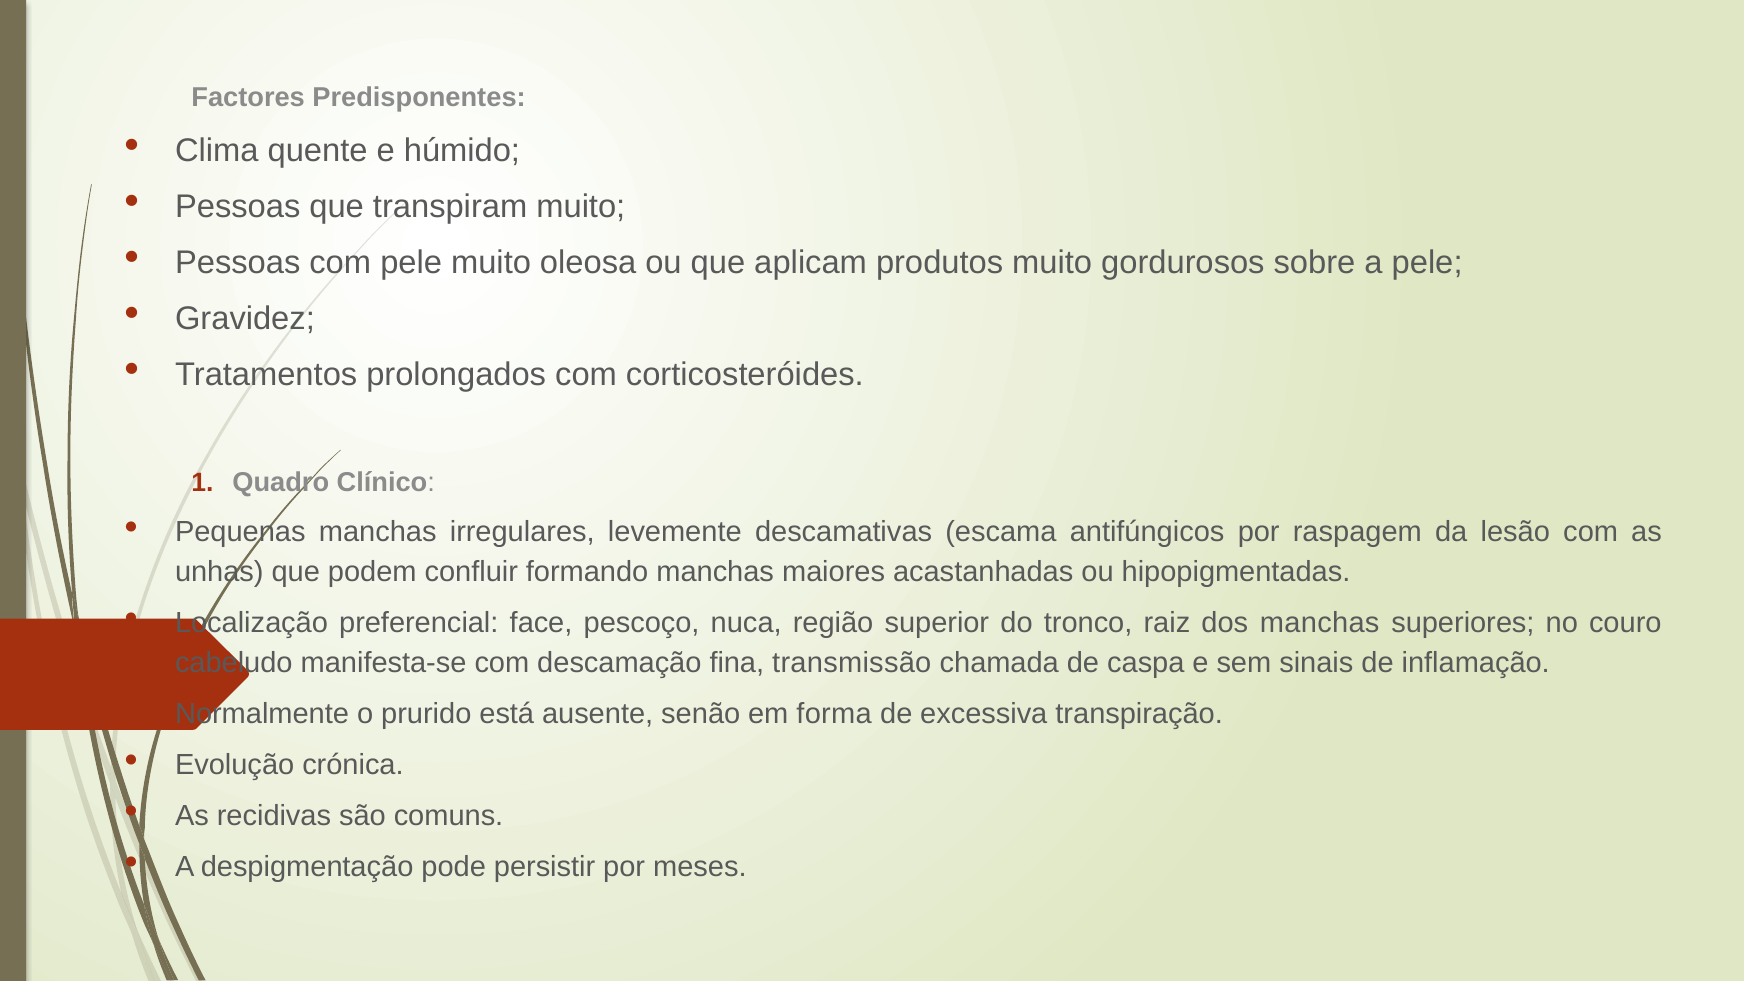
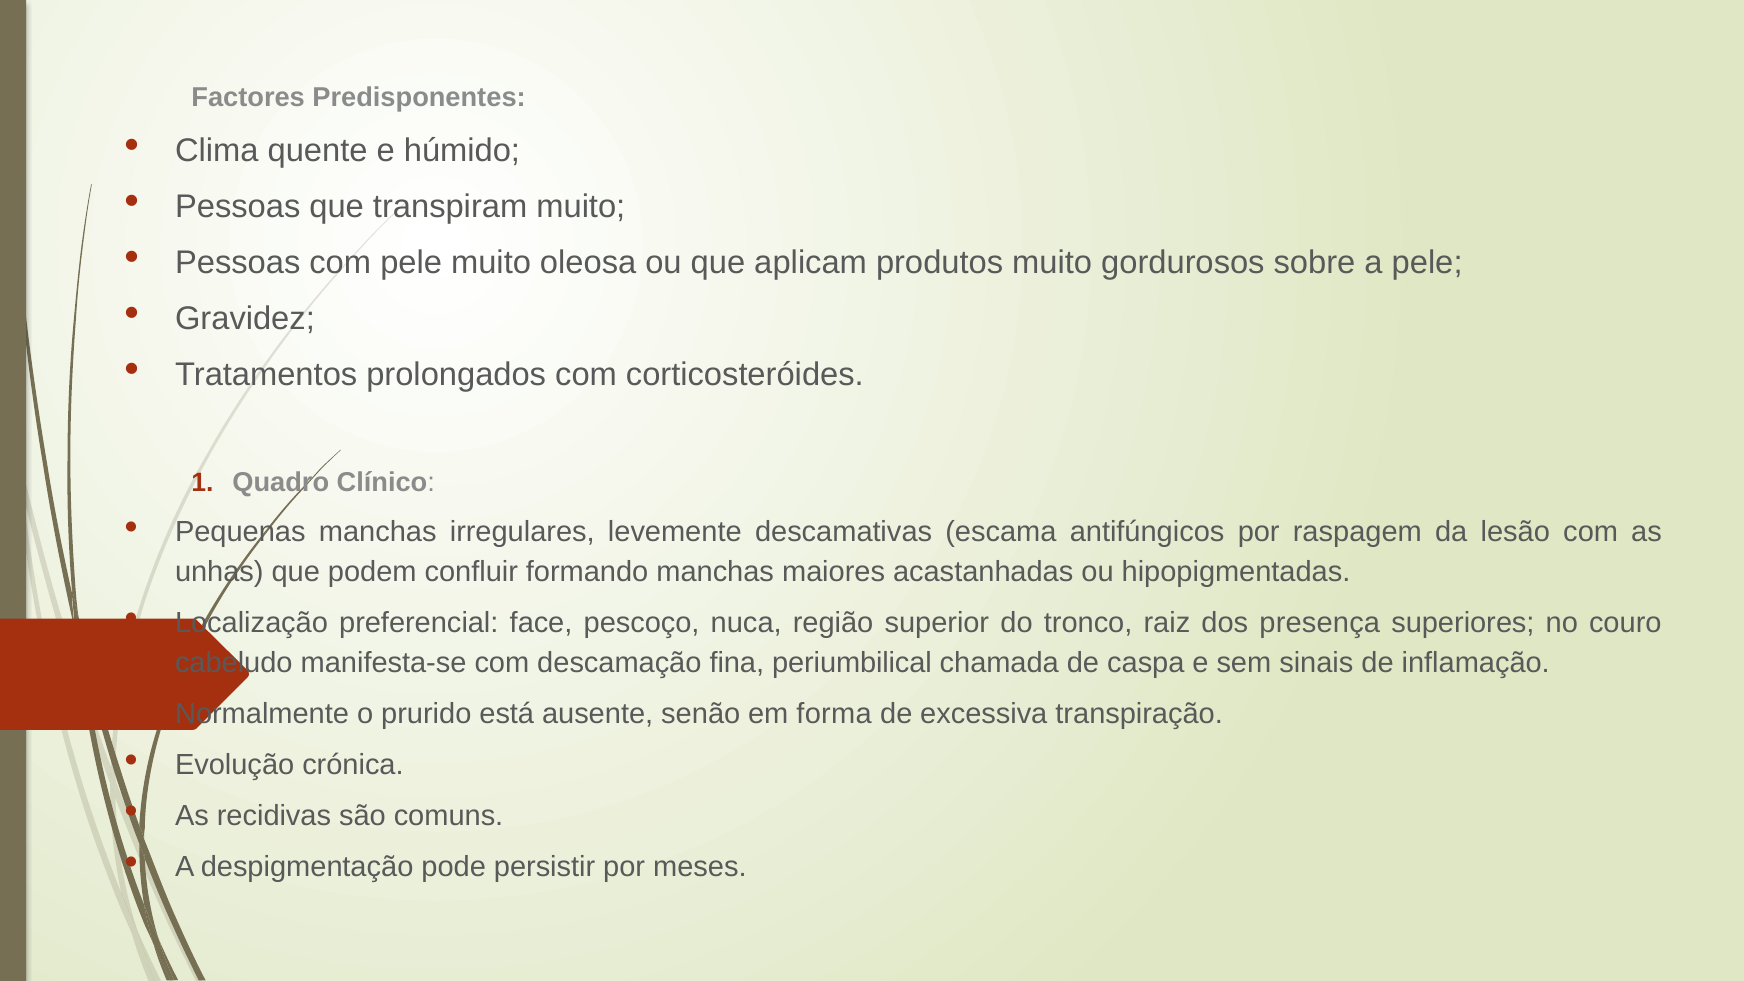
dos manchas: manchas -> presença
transmissão: transmissão -> periumbilical
